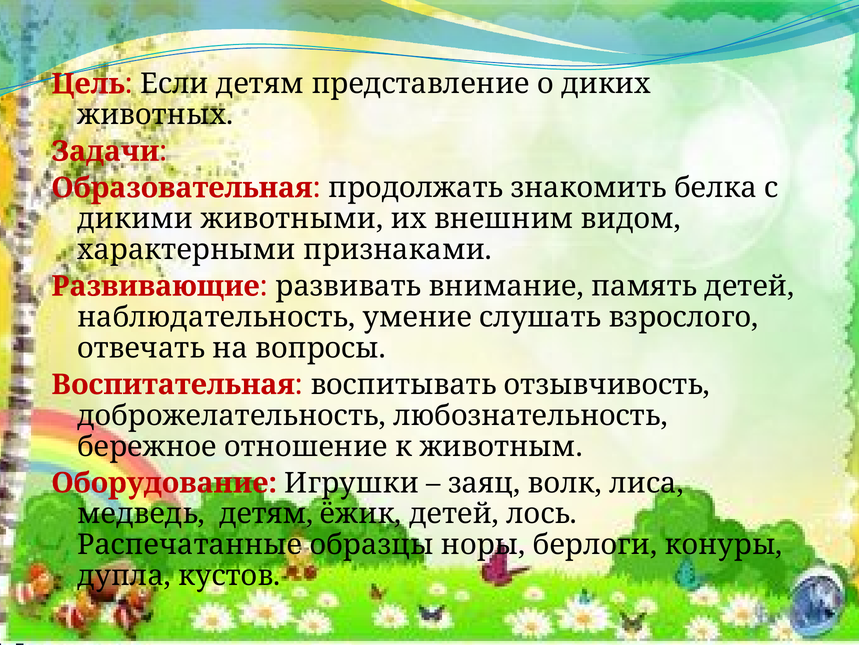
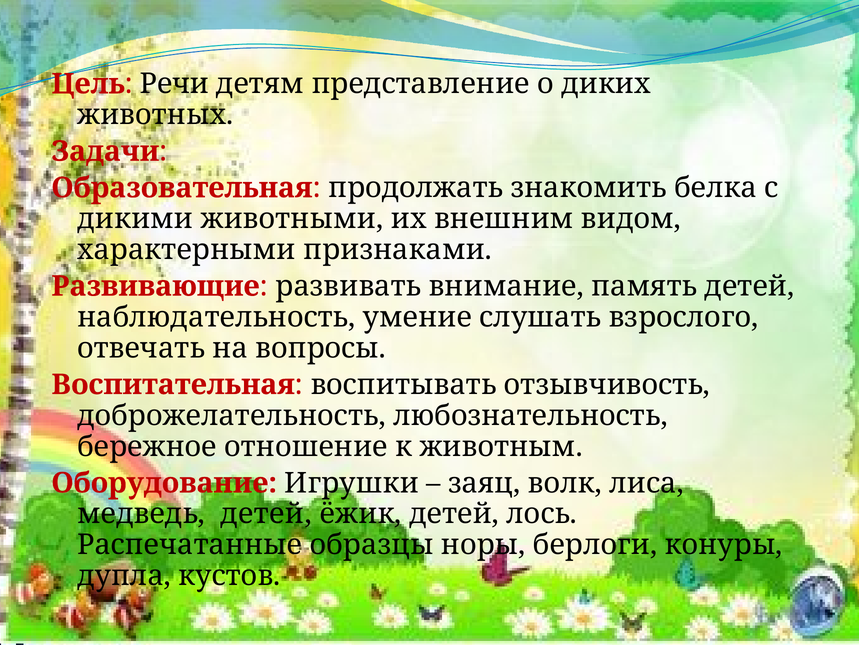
Если: Если -> Речи
медведь детям: детям -> детей
